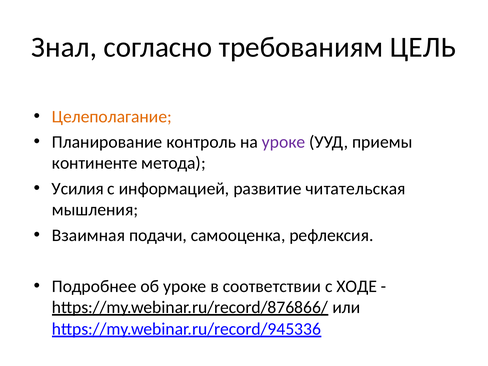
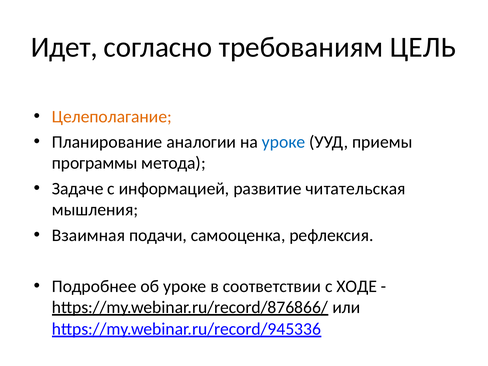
Знал: Знал -> Идет
контроль: контроль -> аналогии
уроке at (284, 142) colour: purple -> blue
континенте: континенте -> программы
Усилия: Усилия -> Задаче
